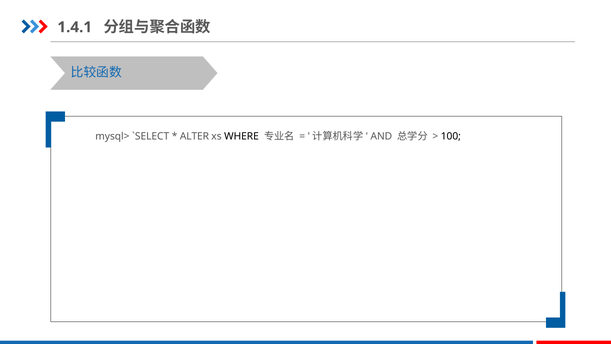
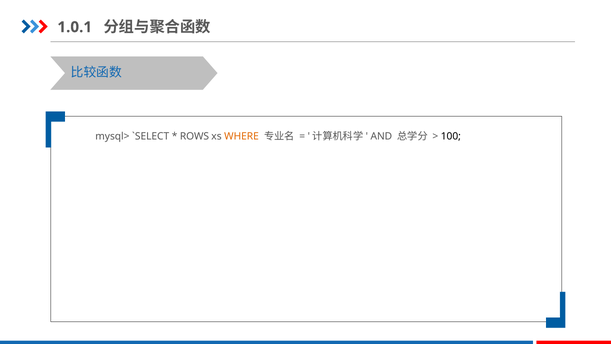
1.4.1: 1.4.1 -> 1.0.1
ALTER: ALTER -> ROWS
WHERE colour: black -> orange
